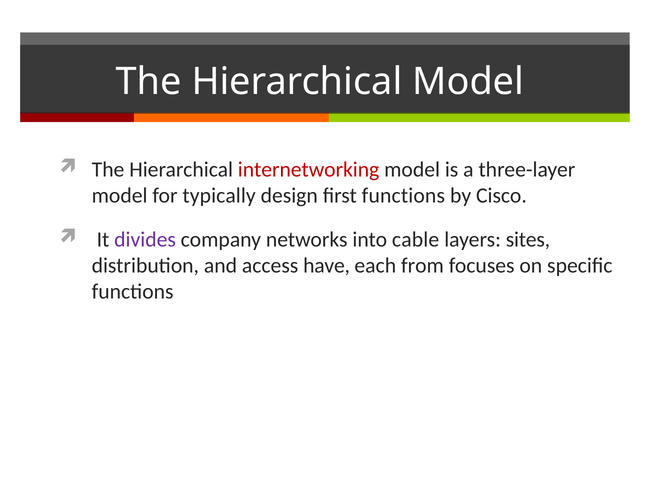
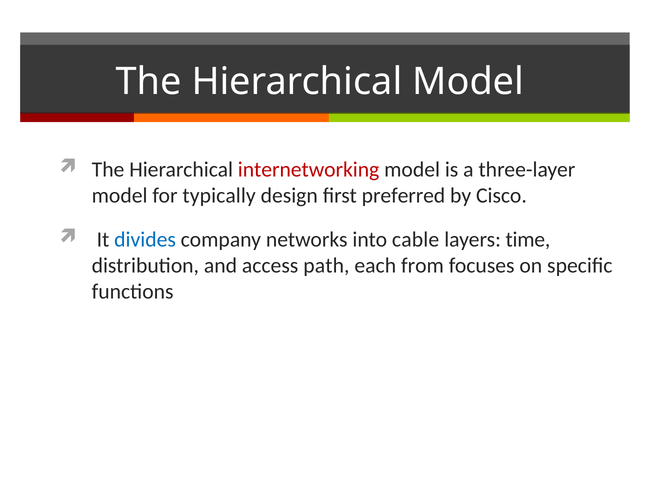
first functions: functions -> preferred
divides colour: purple -> blue
sites: sites -> time
have: have -> path
